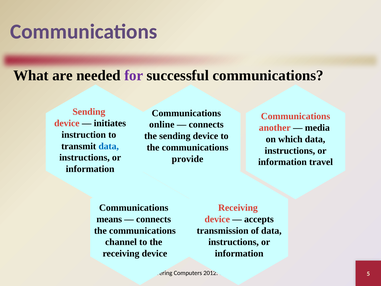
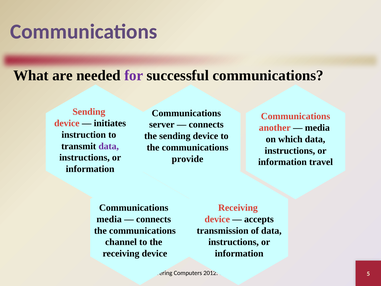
online: online -> server
data at (109, 146) colour: blue -> purple
means at (109, 219): means -> media
